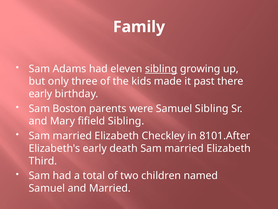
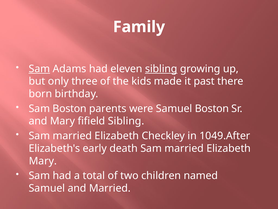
Sam at (39, 69) underline: none -> present
early at (40, 94): early -> born
Samuel Sibling: Sibling -> Boston
8101.After: 8101.After -> 1049.After
Third at (43, 161): Third -> Mary
